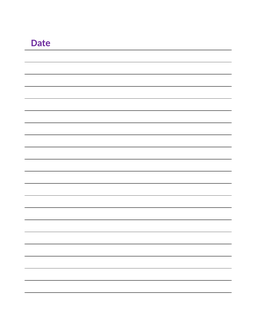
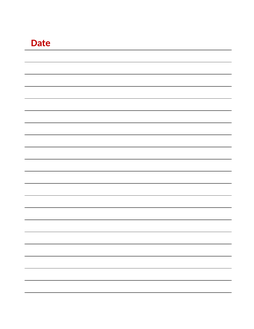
Date colour: purple -> red
